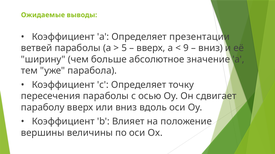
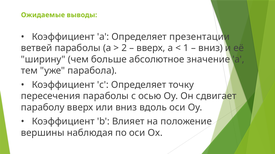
5: 5 -> 2
9: 9 -> 1
величины: величины -> наблюдая
